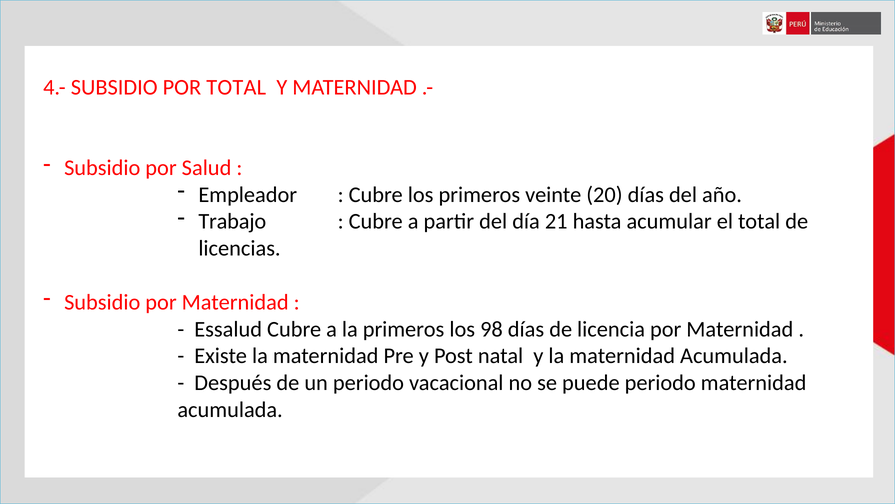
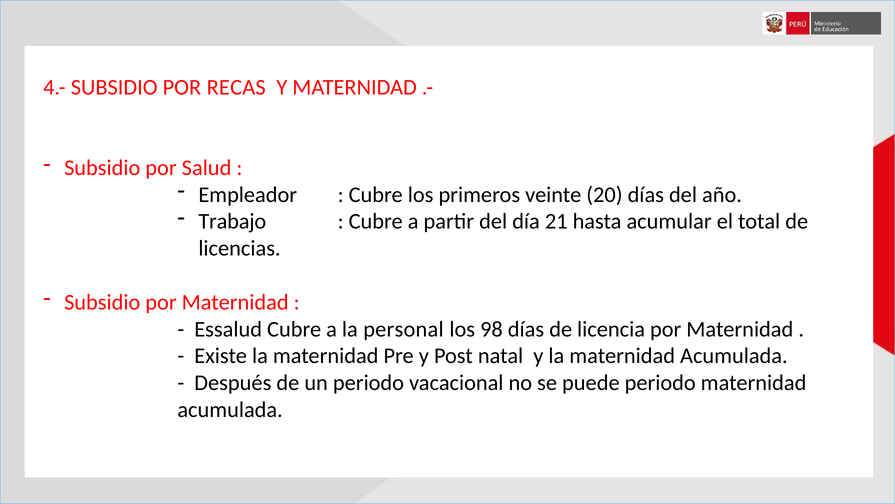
POR TOTAL: TOTAL -> RECAS
la primeros: primeros -> personal
